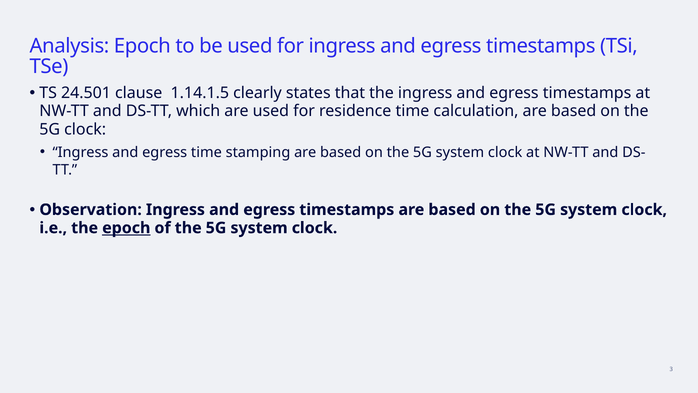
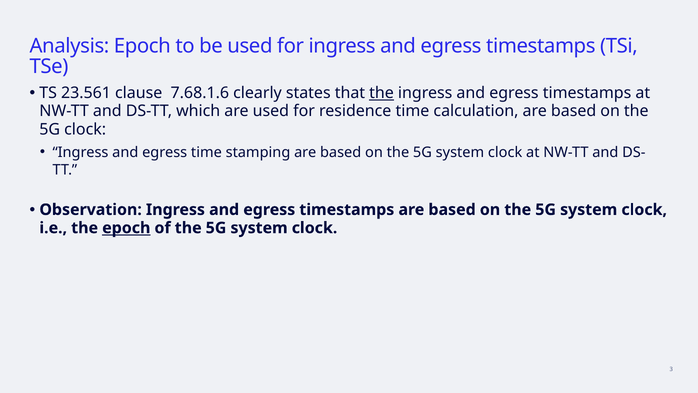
24.501: 24.501 -> 23.561
1.14.1.5: 1.14.1.5 -> 7.68.1.6
the at (382, 93) underline: none -> present
